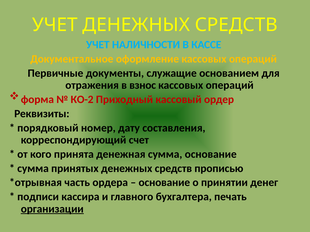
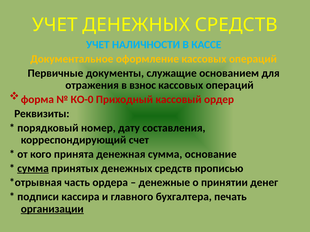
КО-2: КО-2 -> КО-0
сумма at (33, 169) underline: none -> present
основание at (164, 183): основание -> денежные
